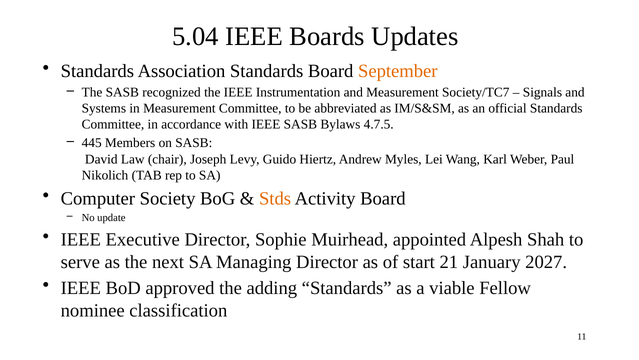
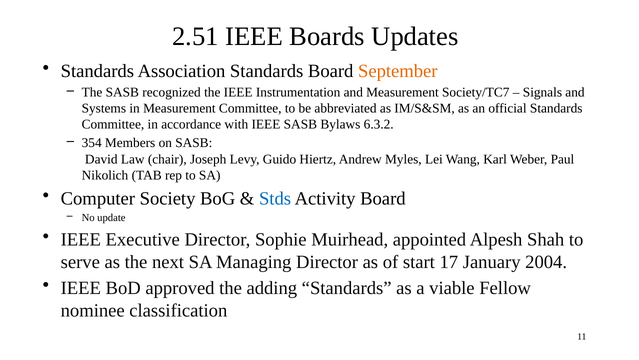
5.04: 5.04 -> 2.51
4.7.5: 4.7.5 -> 6.3.2
445: 445 -> 354
Stds colour: orange -> blue
21: 21 -> 17
2027: 2027 -> 2004
